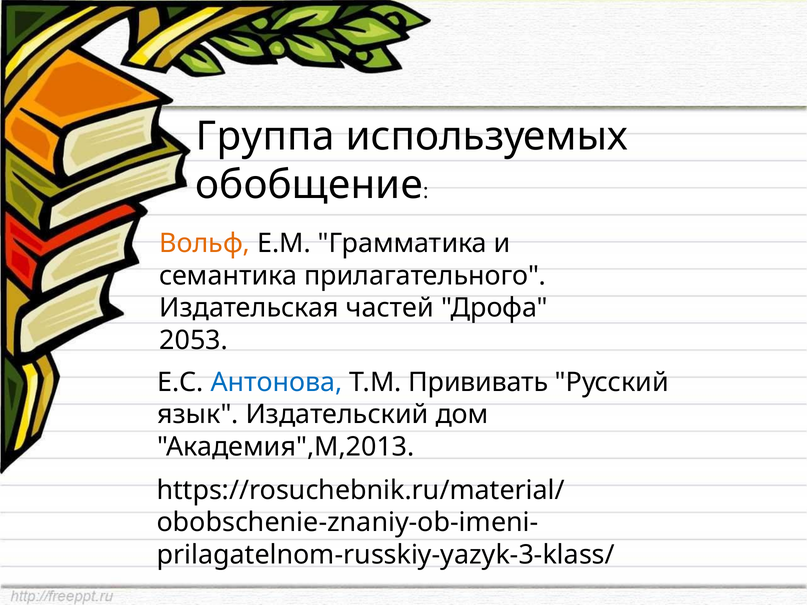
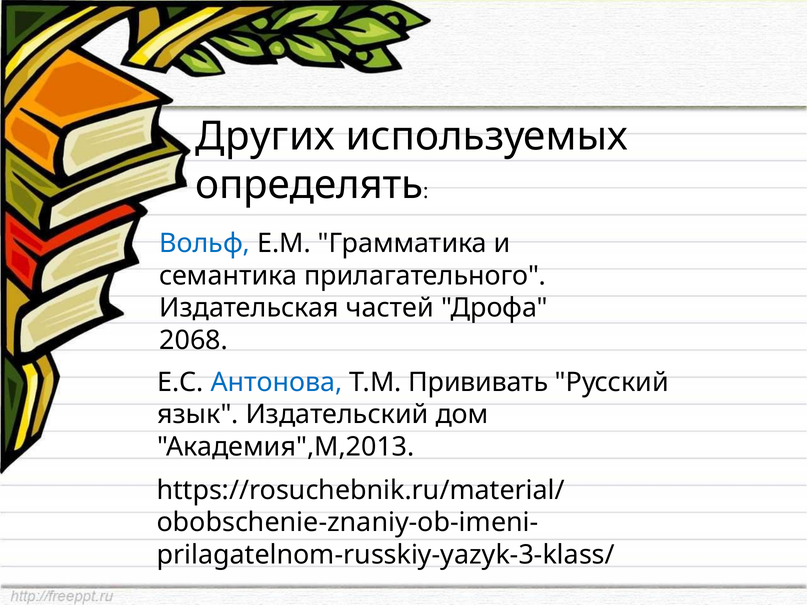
Группа: Группа -> Других
обобщение: обобщение -> определять
Вольф colour: orange -> blue
2053: 2053 -> 2068
